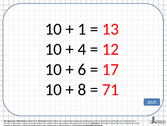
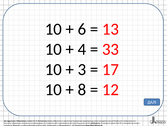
1: 1 -> 6
12: 12 -> 33
6: 6 -> 3
71: 71 -> 12
